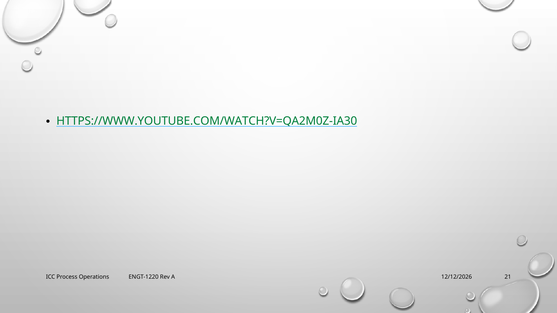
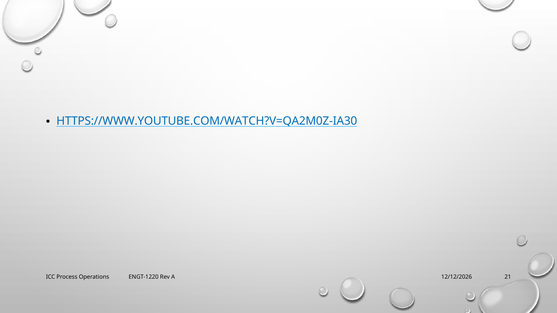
HTTPS://WWW.YOUTUBE.COM/WATCH?V=QA2M0Z-IA30 colour: green -> blue
